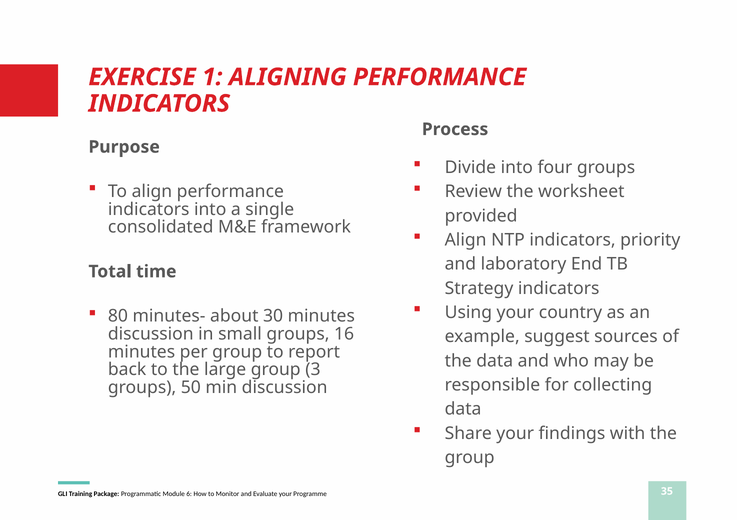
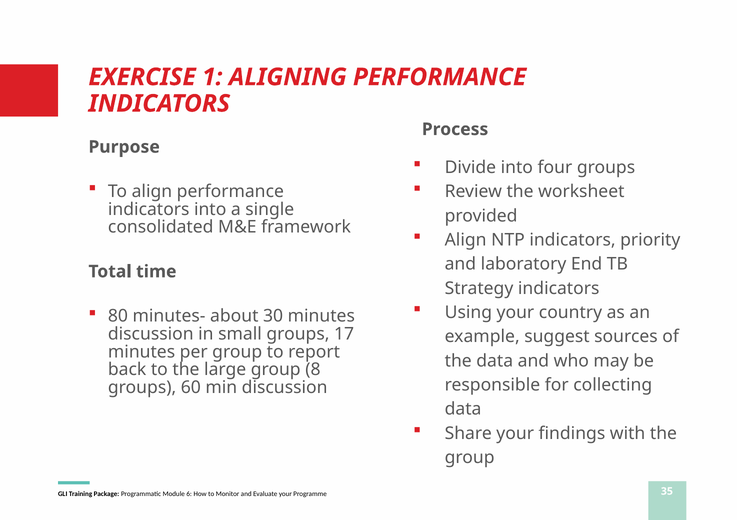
16: 16 -> 17
3: 3 -> 8
50: 50 -> 60
